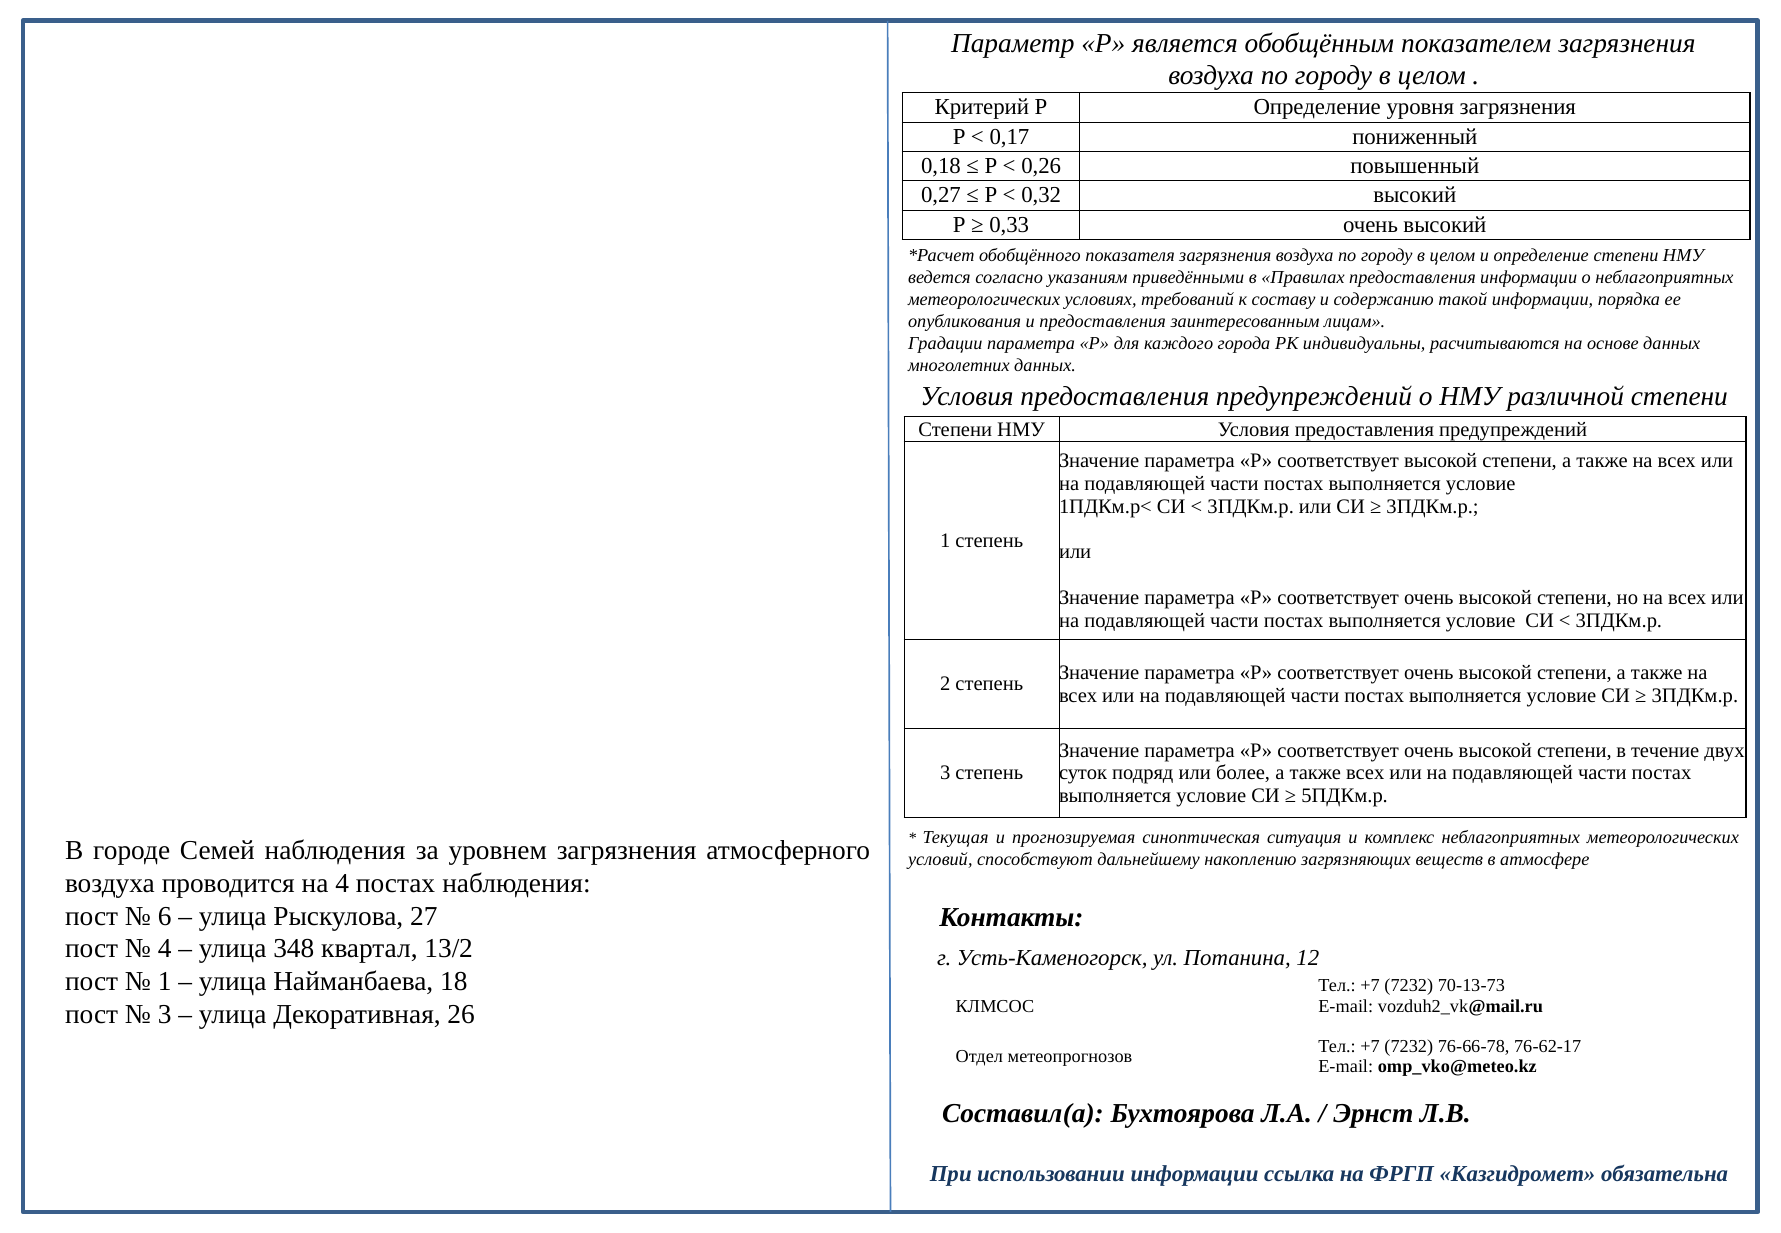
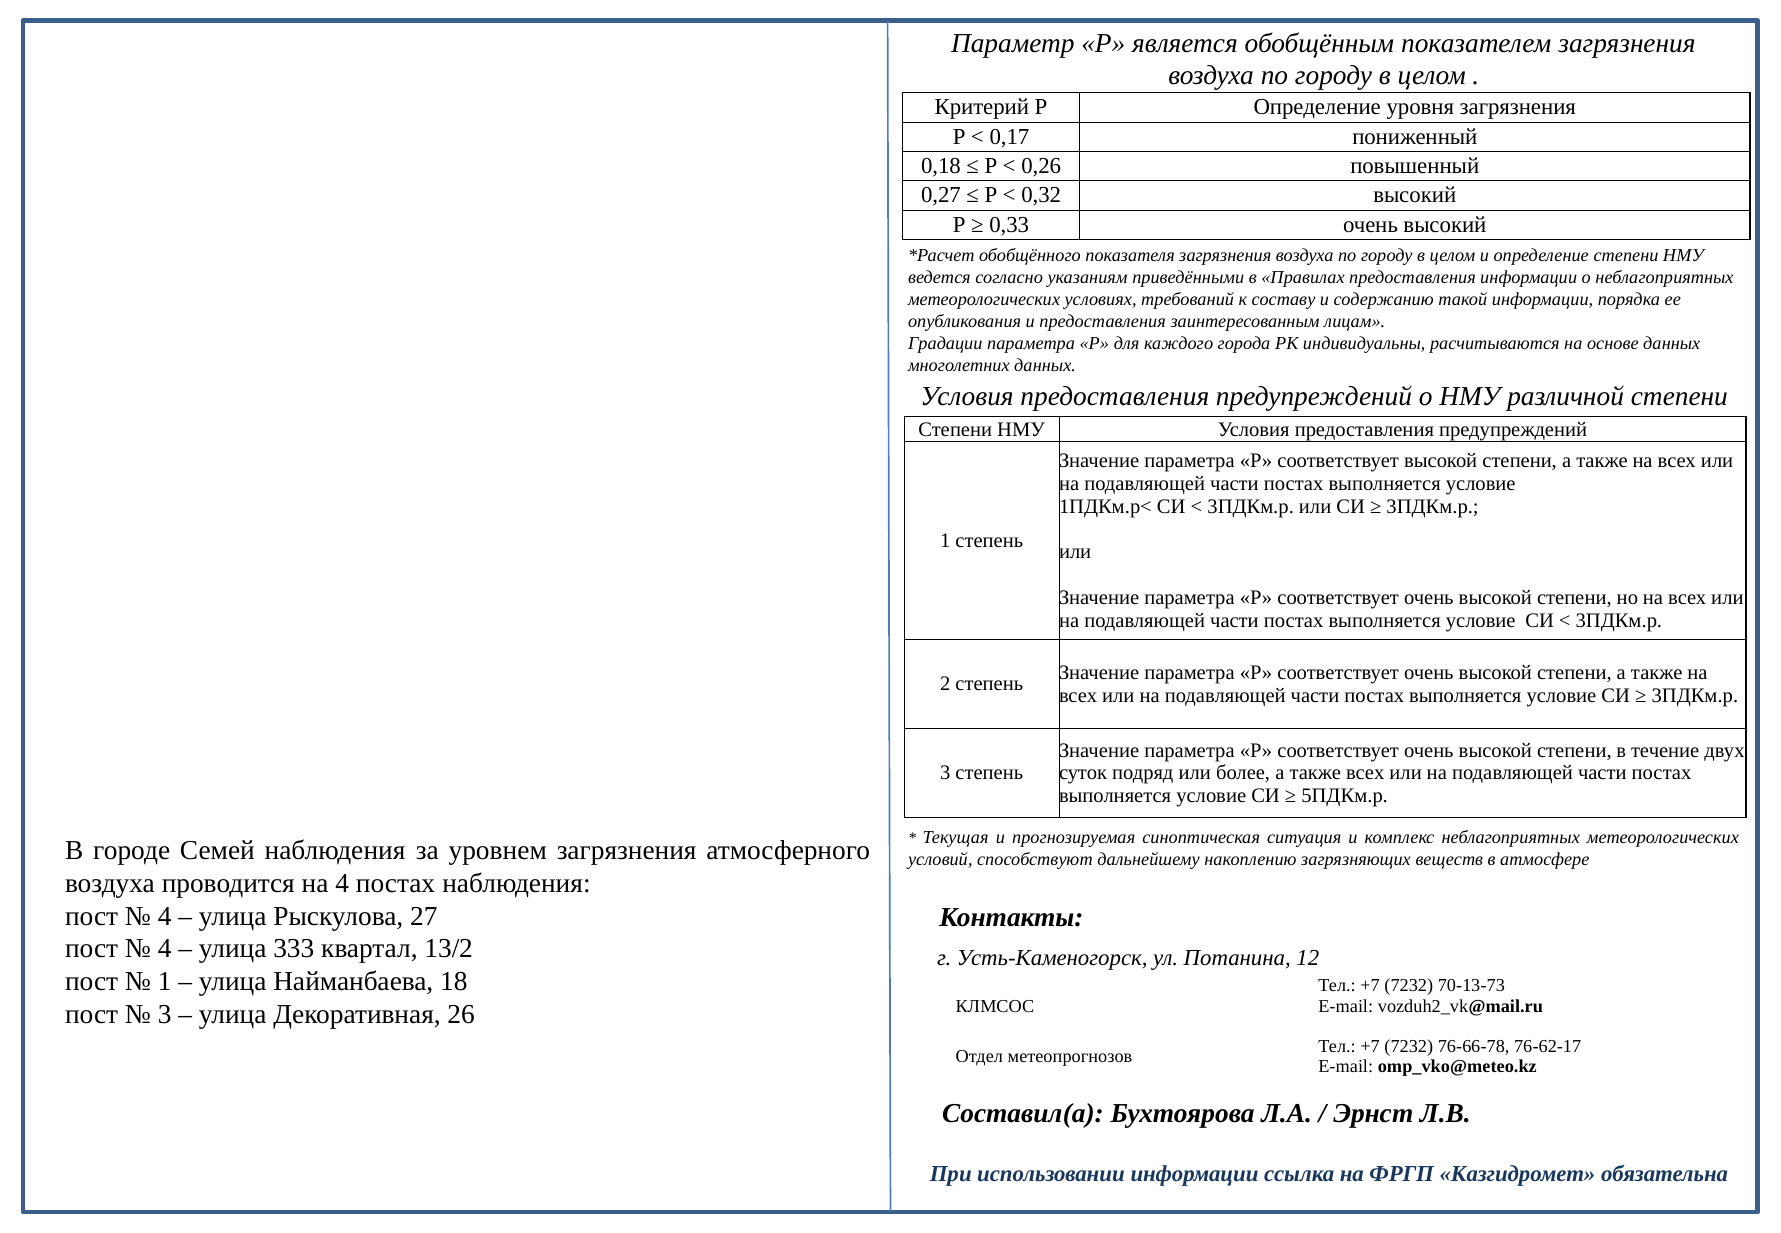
6 at (165, 916): 6 -> 4
348: 348 -> 333
